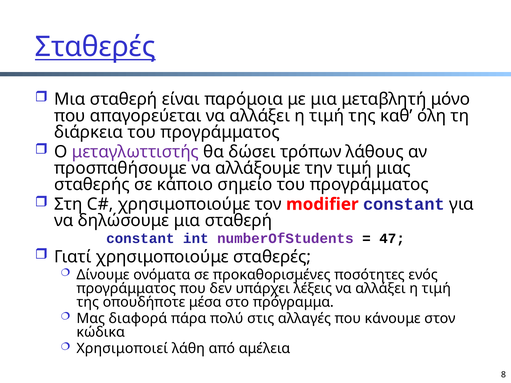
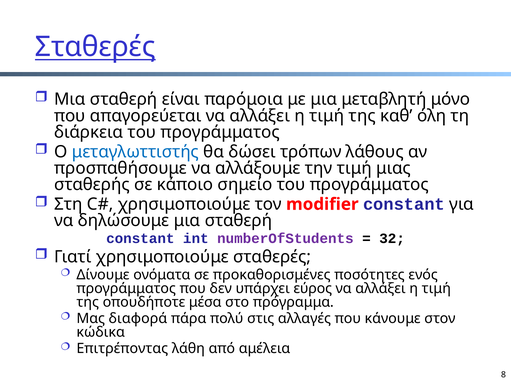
μεταγλωττιστής colour: purple -> blue
47: 47 -> 32
λέξεις: λέξεις -> εύρος
Χρησιμοποιεί: Χρησιμοποιεί -> Επιτρέποντας
